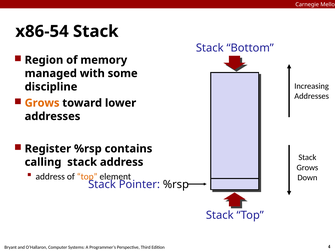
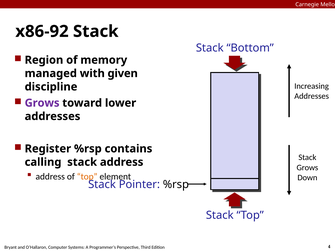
x86-54: x86-54 -> x86-92
some: some -> given
Grows at (42, 103) colour: orange -> purple
